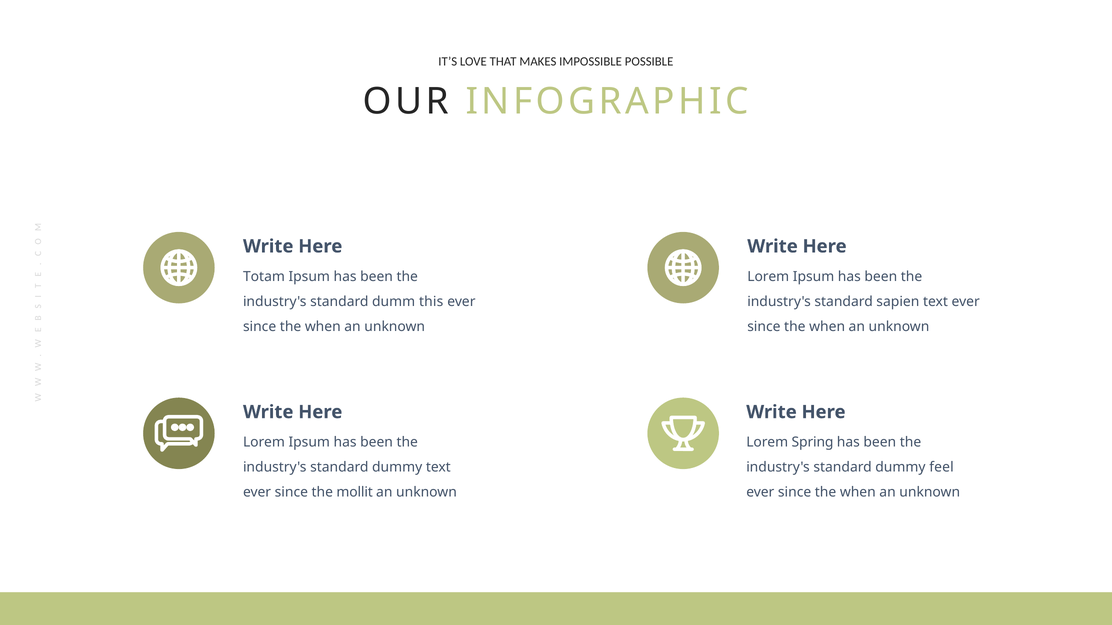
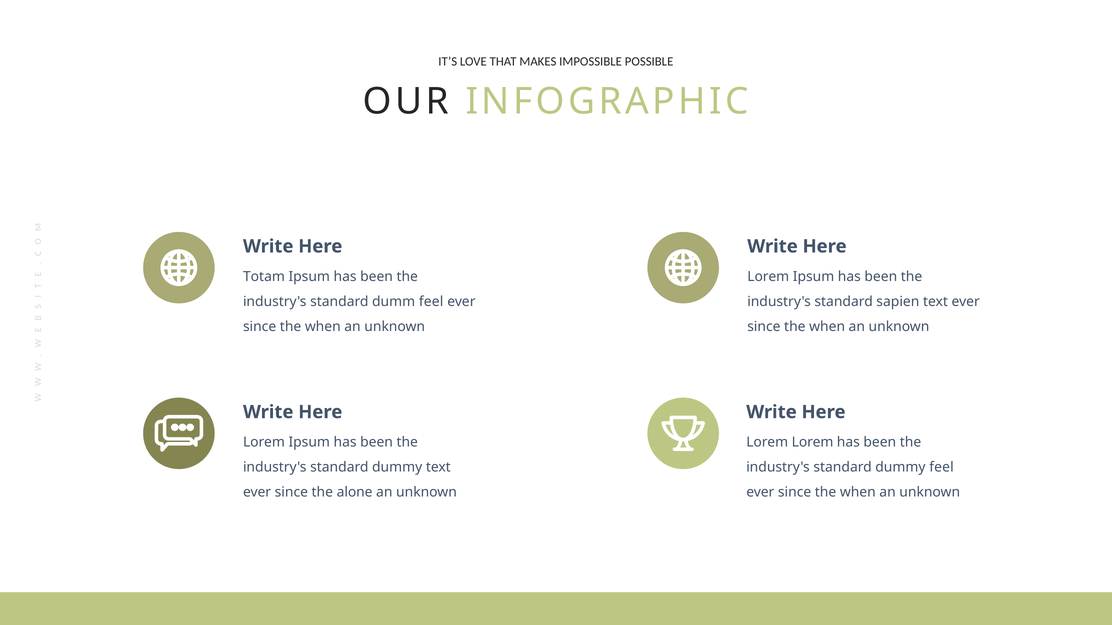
dumm this: this -> feel
Lorem Spring: Spring -> Lorem
mollit: mollit -> alone
